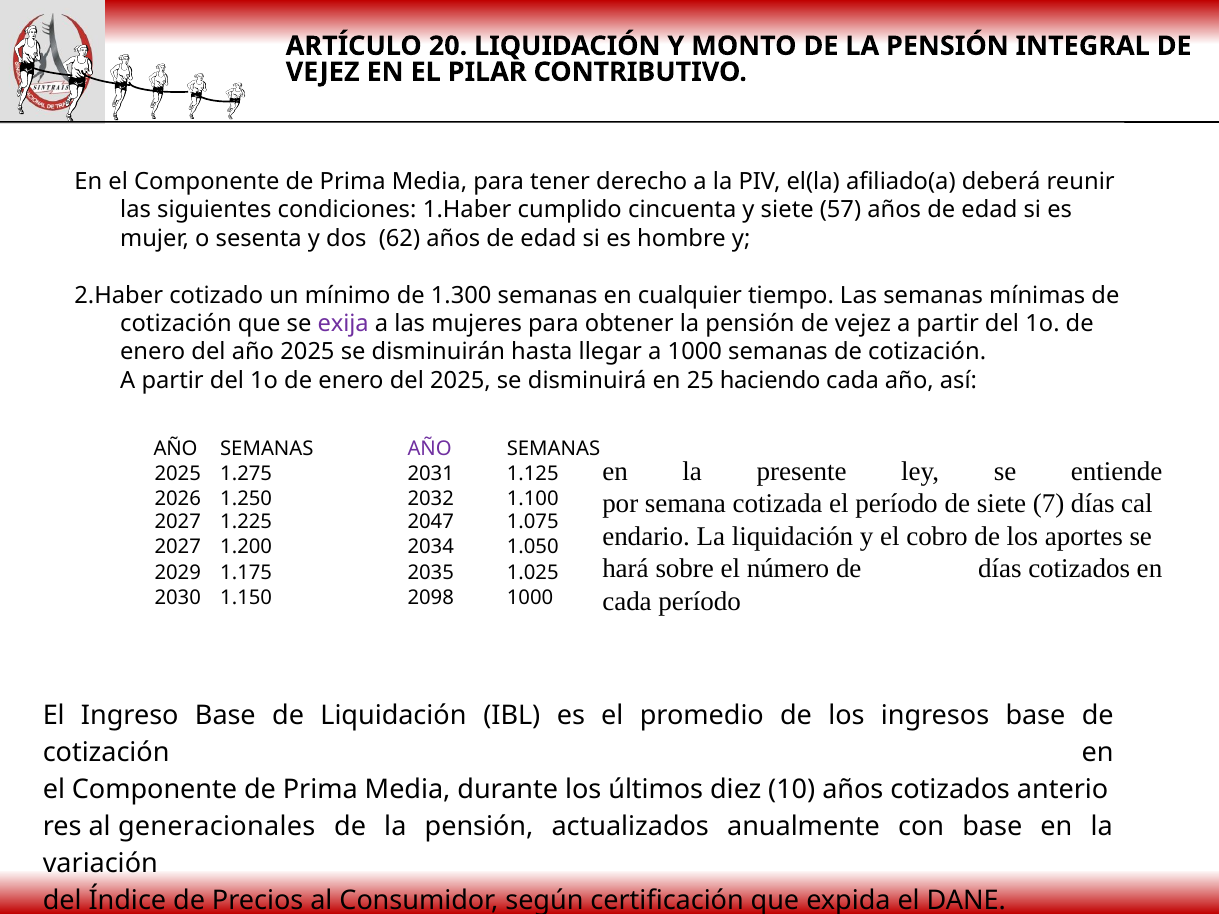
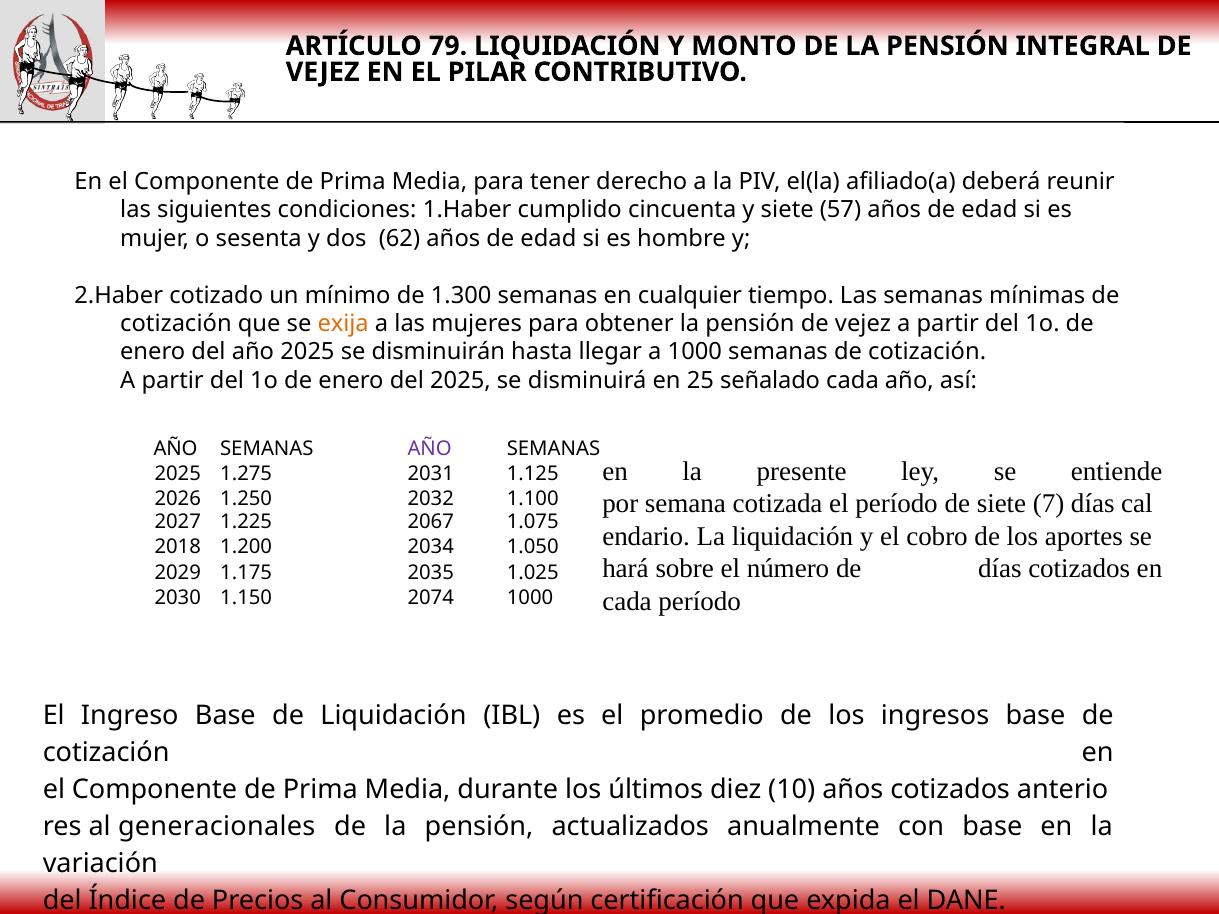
20: 20 -> 79
exija colour: purple -> orange
haciendo: haciendo -> señalado
2047: 2047 -> 2067
2027 at (178, 547): 2027 -> 2018
2098: 2098 -> 2074
